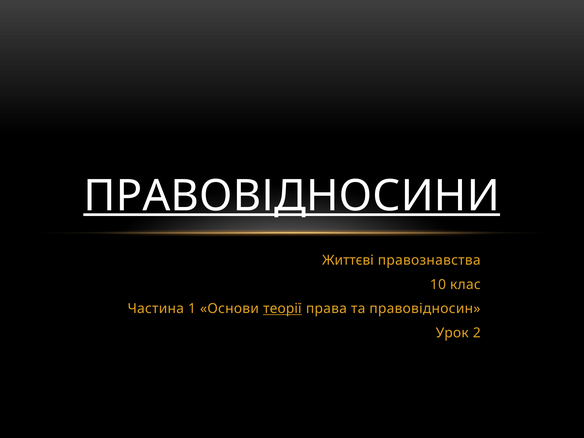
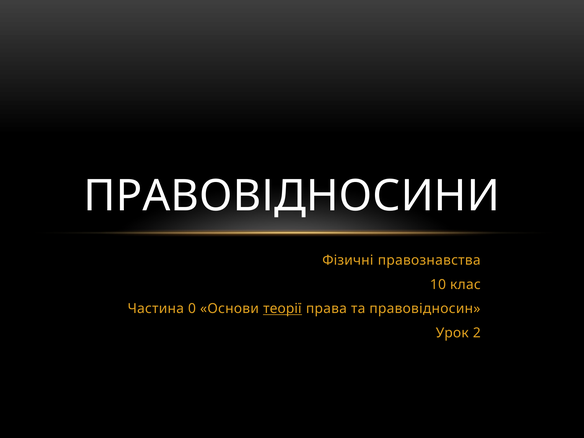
ПРАВОВІДНОСИНИ underline: present -> none
Життєві: Життєві -> Фізичні
1: 1 -> 0
